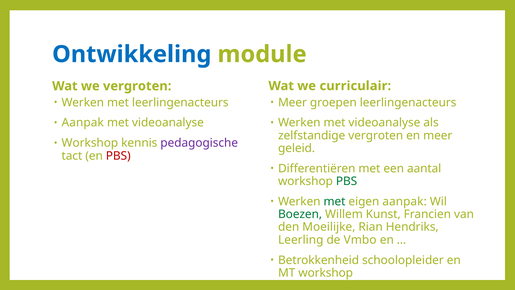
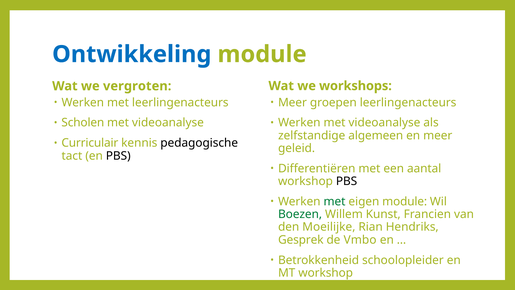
curriculair: curriculair -> workshops
Aanpak at (83, 123): Aanpak -> Scholen
zelfstandige vergroten: vergroten -> algemeen
Workshop at (90, 143): Workshop -> Curriculair
pedagogische colour: purple -> black
PBS at (118, 156) colour: red -> black
PBS at (347, 181) colour: green -> black
eigen aanpak: aanpak -> module
Leerling: Leerling -> Gesprek
